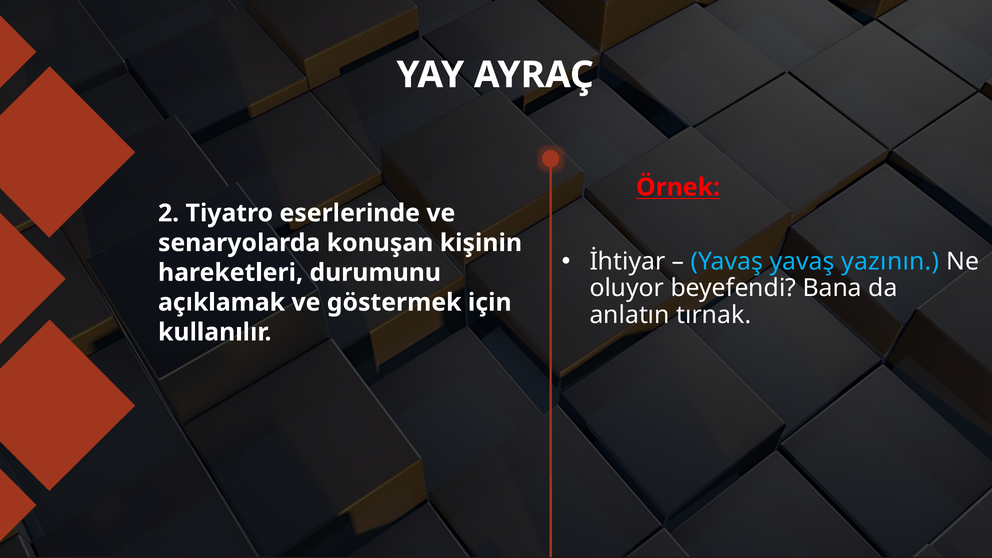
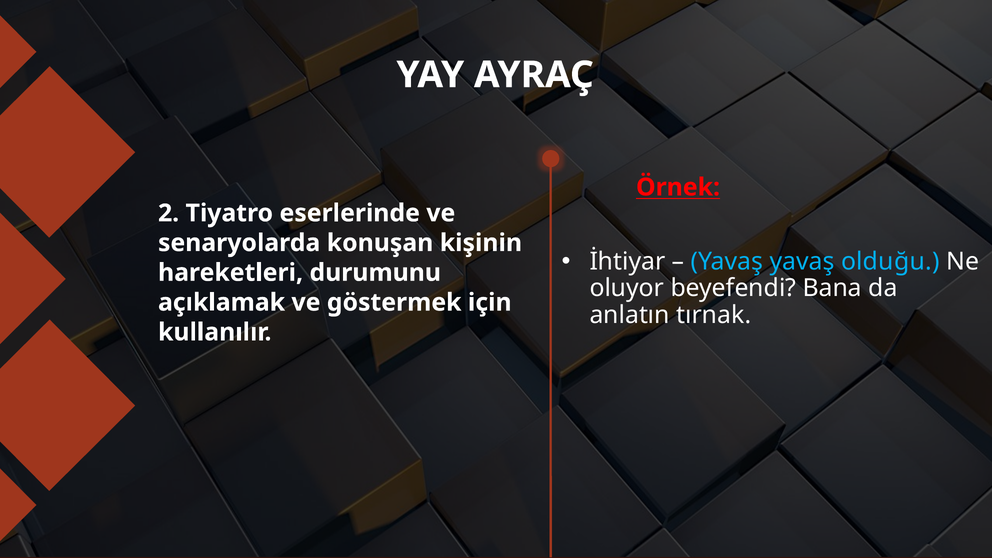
yazının: yazının -> olduğu
